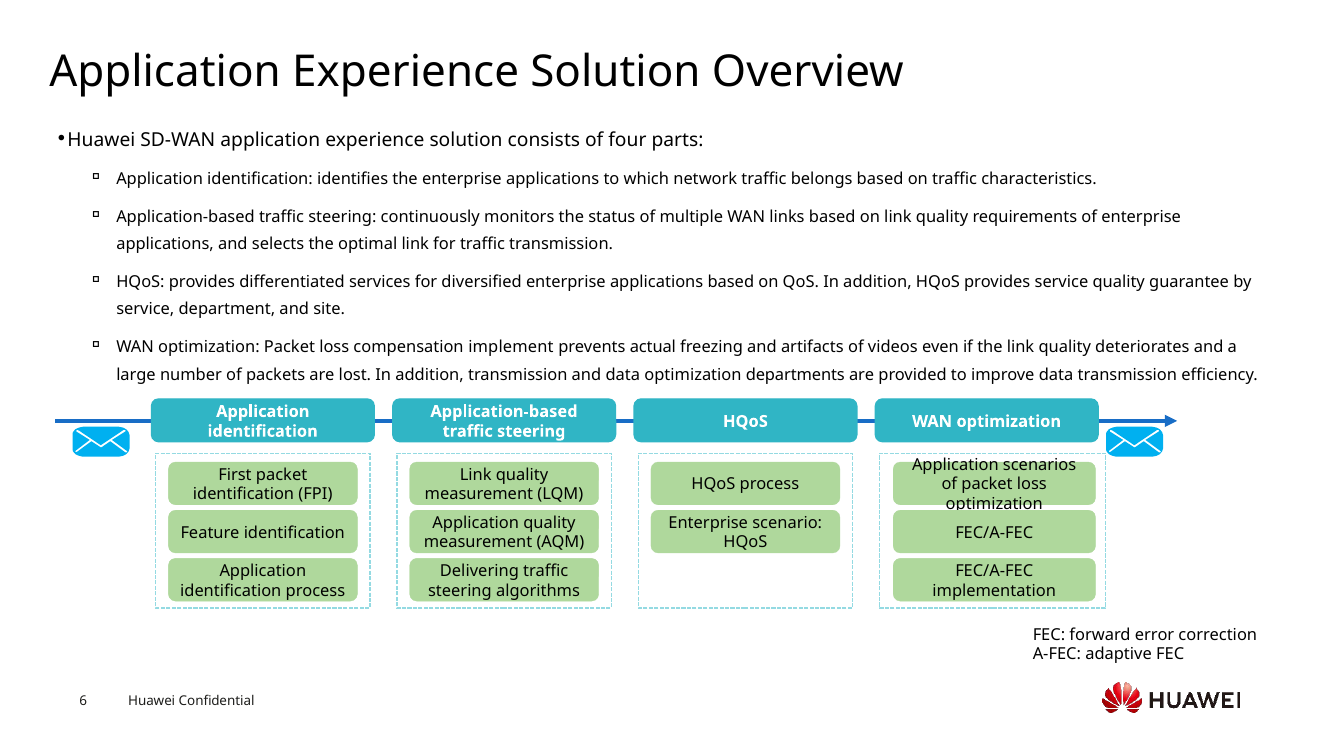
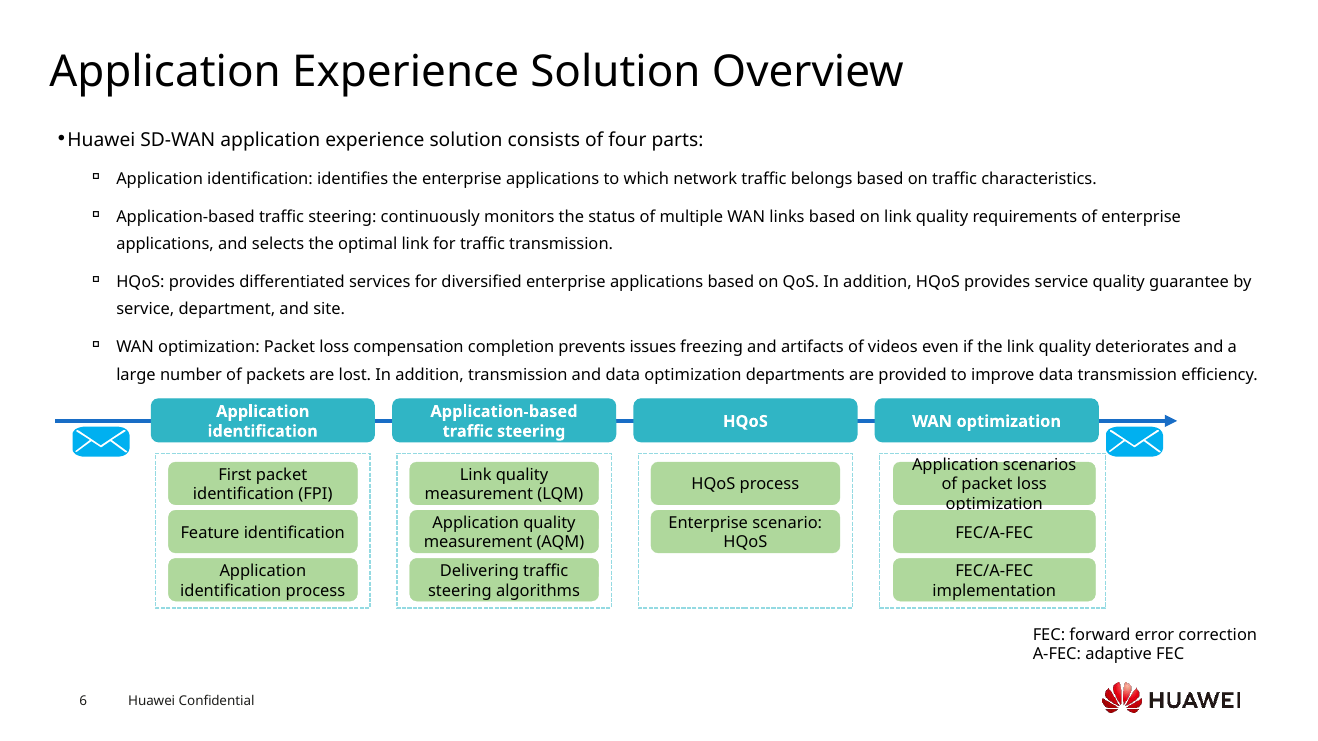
implement: implement -> completion
actual: actual -> issues
